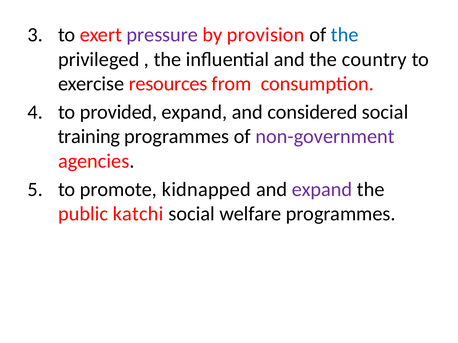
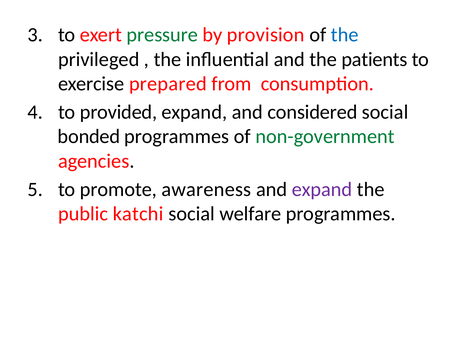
pressure colour: purple -> green
country: country -> patients
resources: resources -> prepared
training: training -> bonded
non-government colour: purple -> green
kidnapped: kidnapped -> awareness
